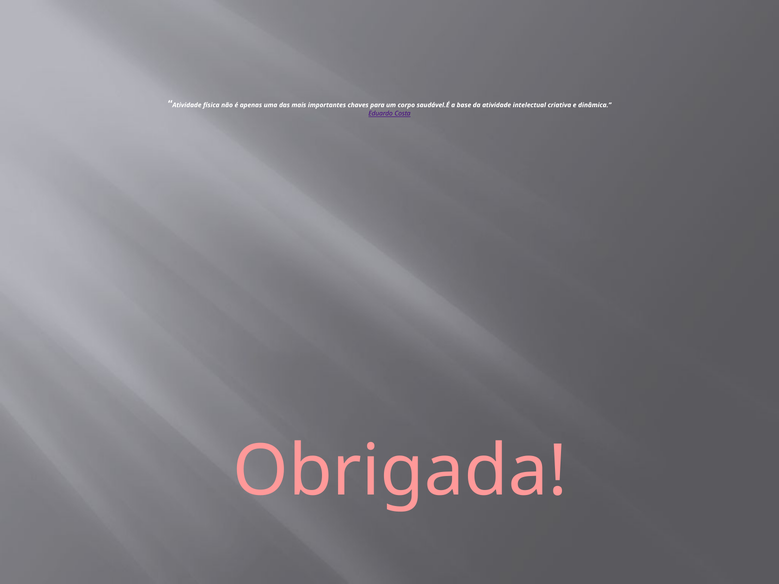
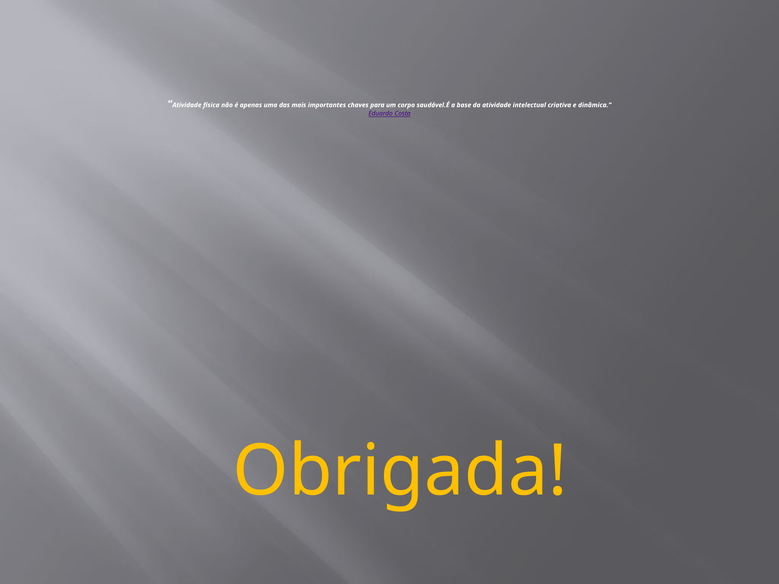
Obrigada colour: pink -> yellow
